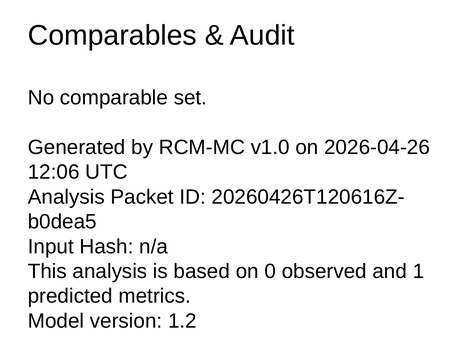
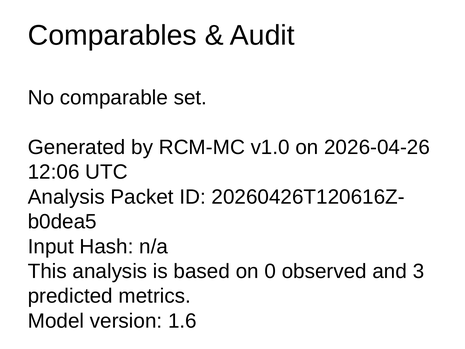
1: 1 -> 3
1.2: 1.2 -> 1.6
